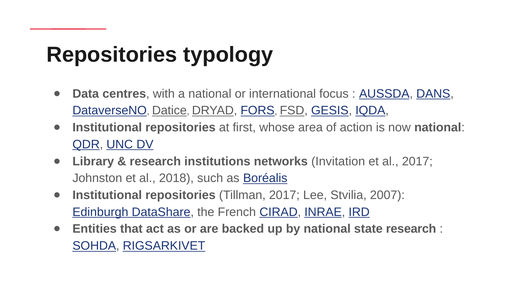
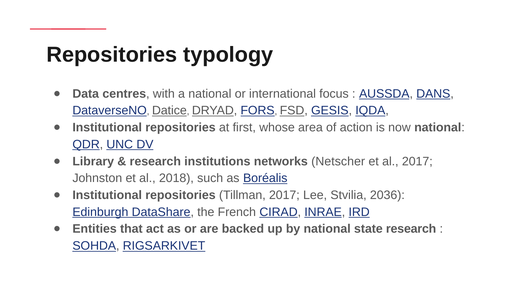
Invitation: Invitation -> Netscher
2007: 2007 -> 2036
